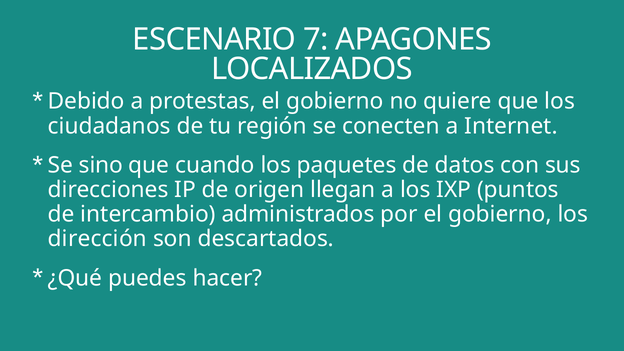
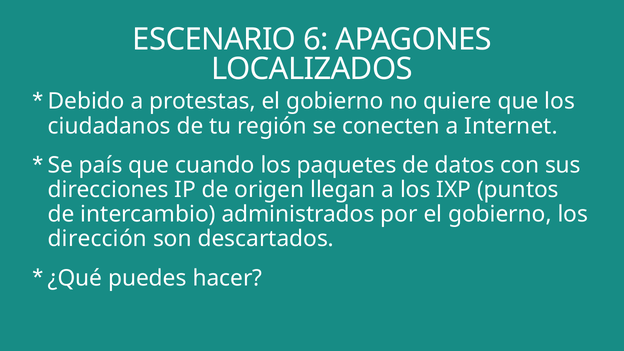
7: 7 -> 6
sino: sino -> país
